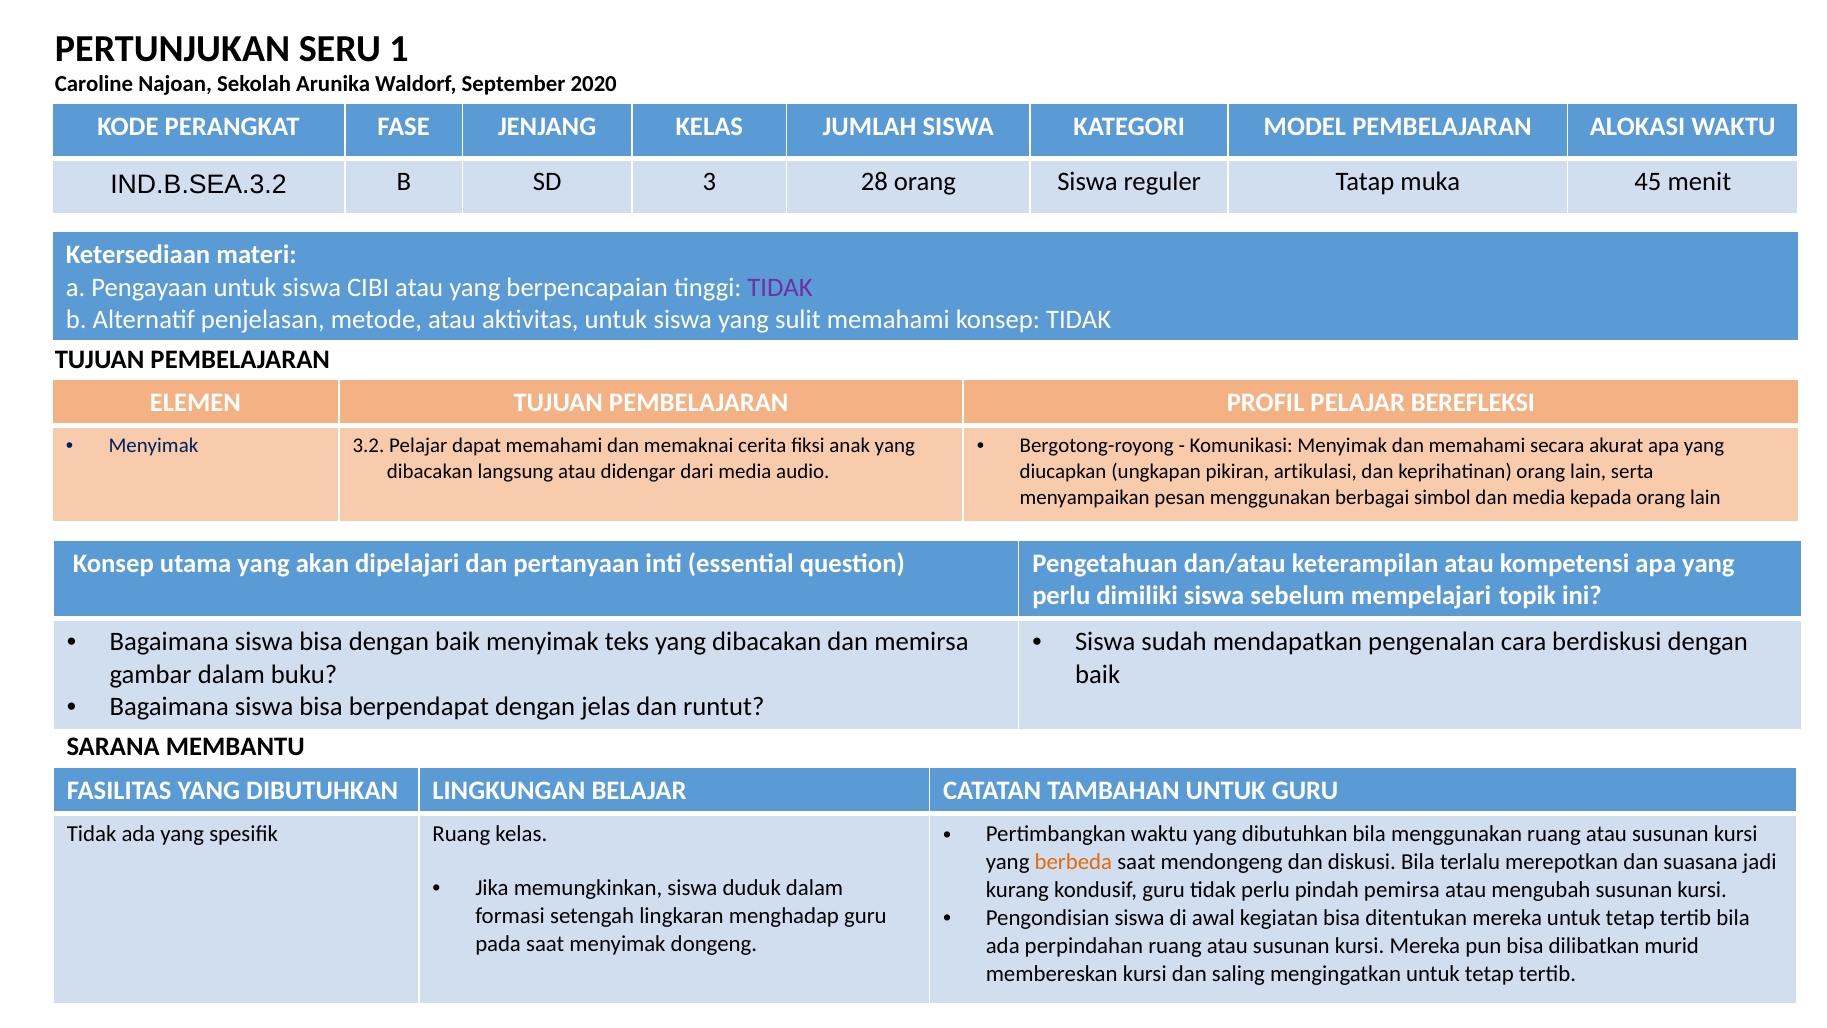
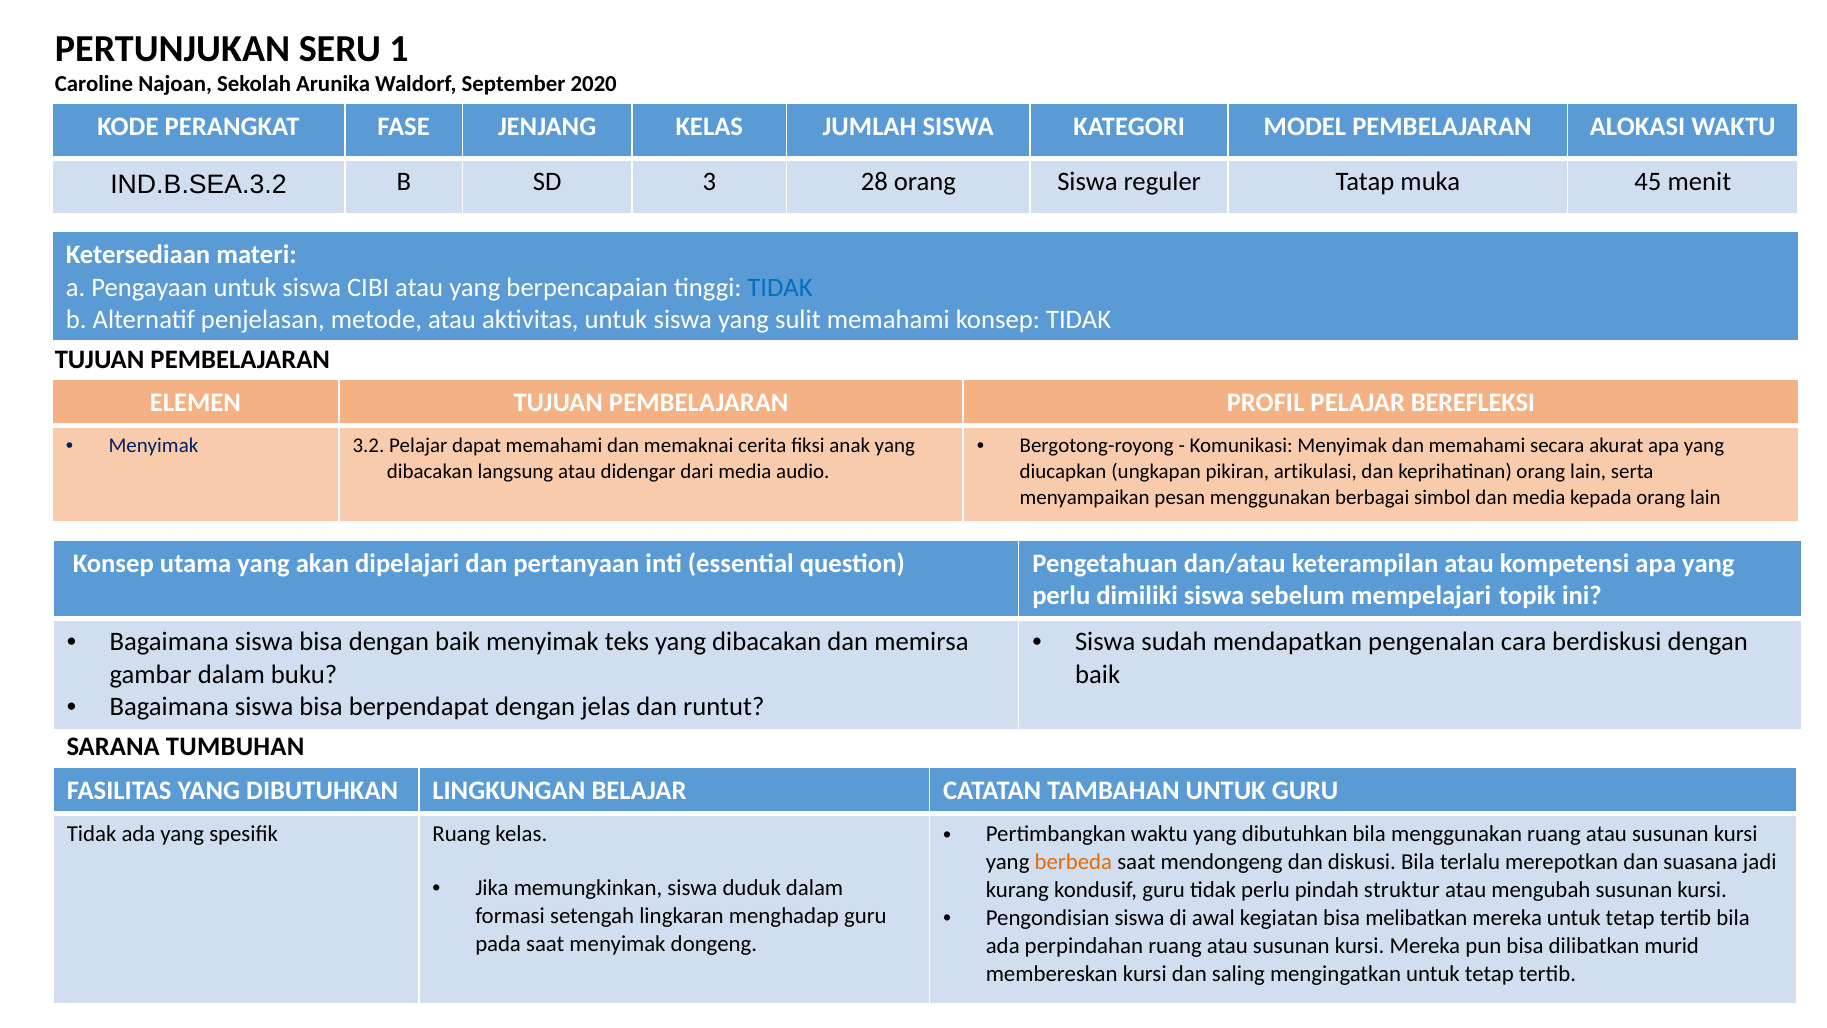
TIDAK at (780, 287) colour: purple -> blue
MEMBANTU: MEMBANTU -> TUMBUHAN
pemirsa: pemirsa -> struktur
ditentukan: ditentukan -> melibatkan
